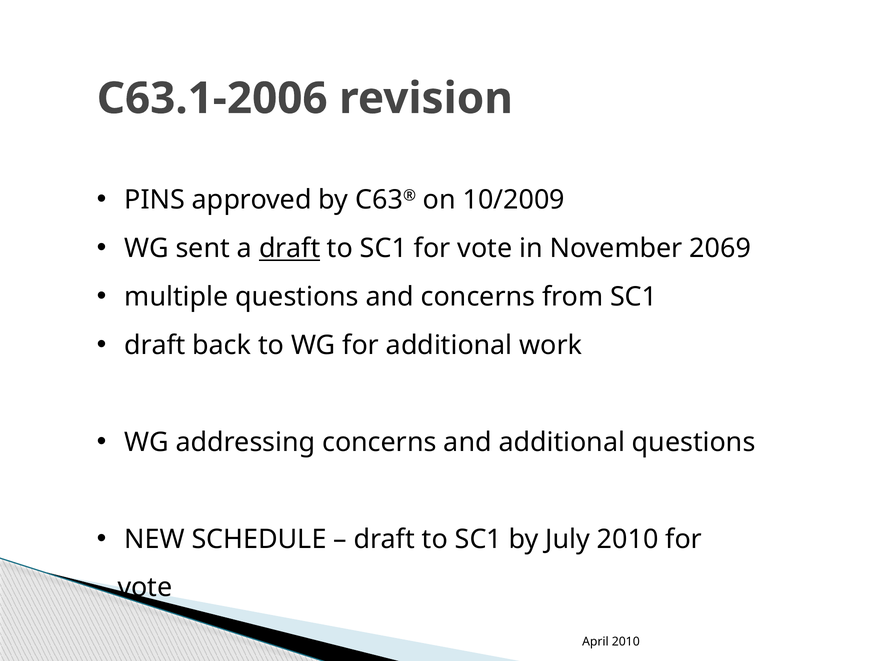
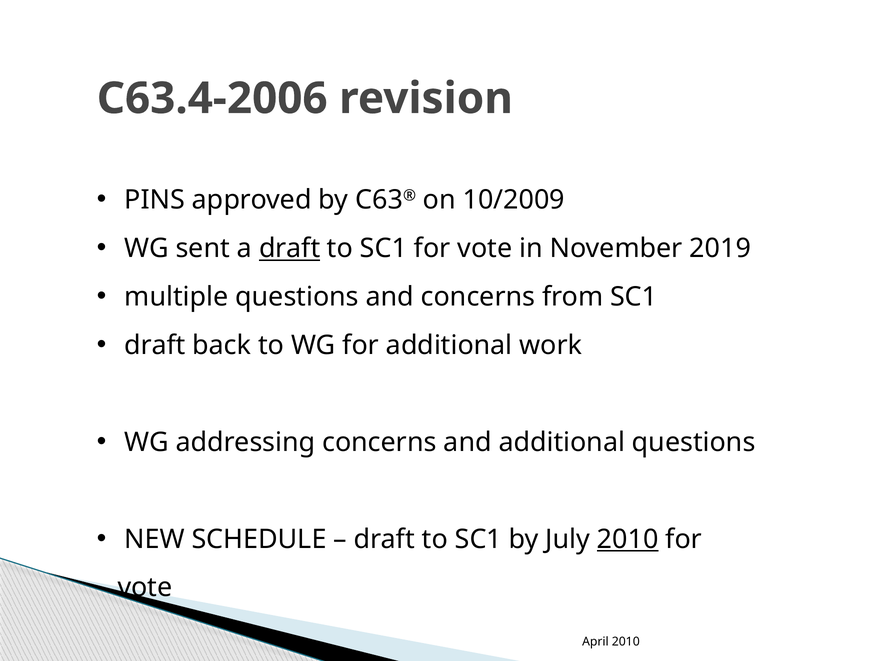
C63.1-2006: C63.1-2006 -> C63.4-2006
2069: 2069 -> 2019
2010 at (628, 539) underline: none -> present
